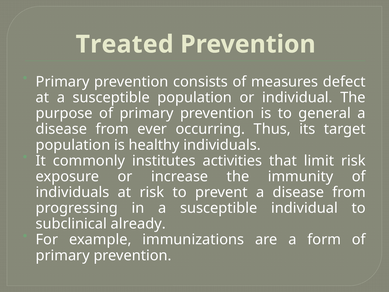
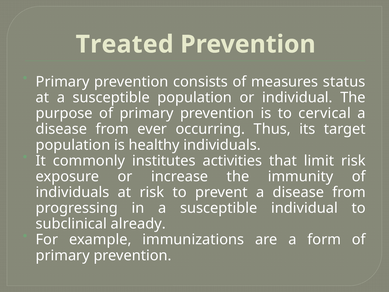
defect: defect -> status
general: general -> cervical
